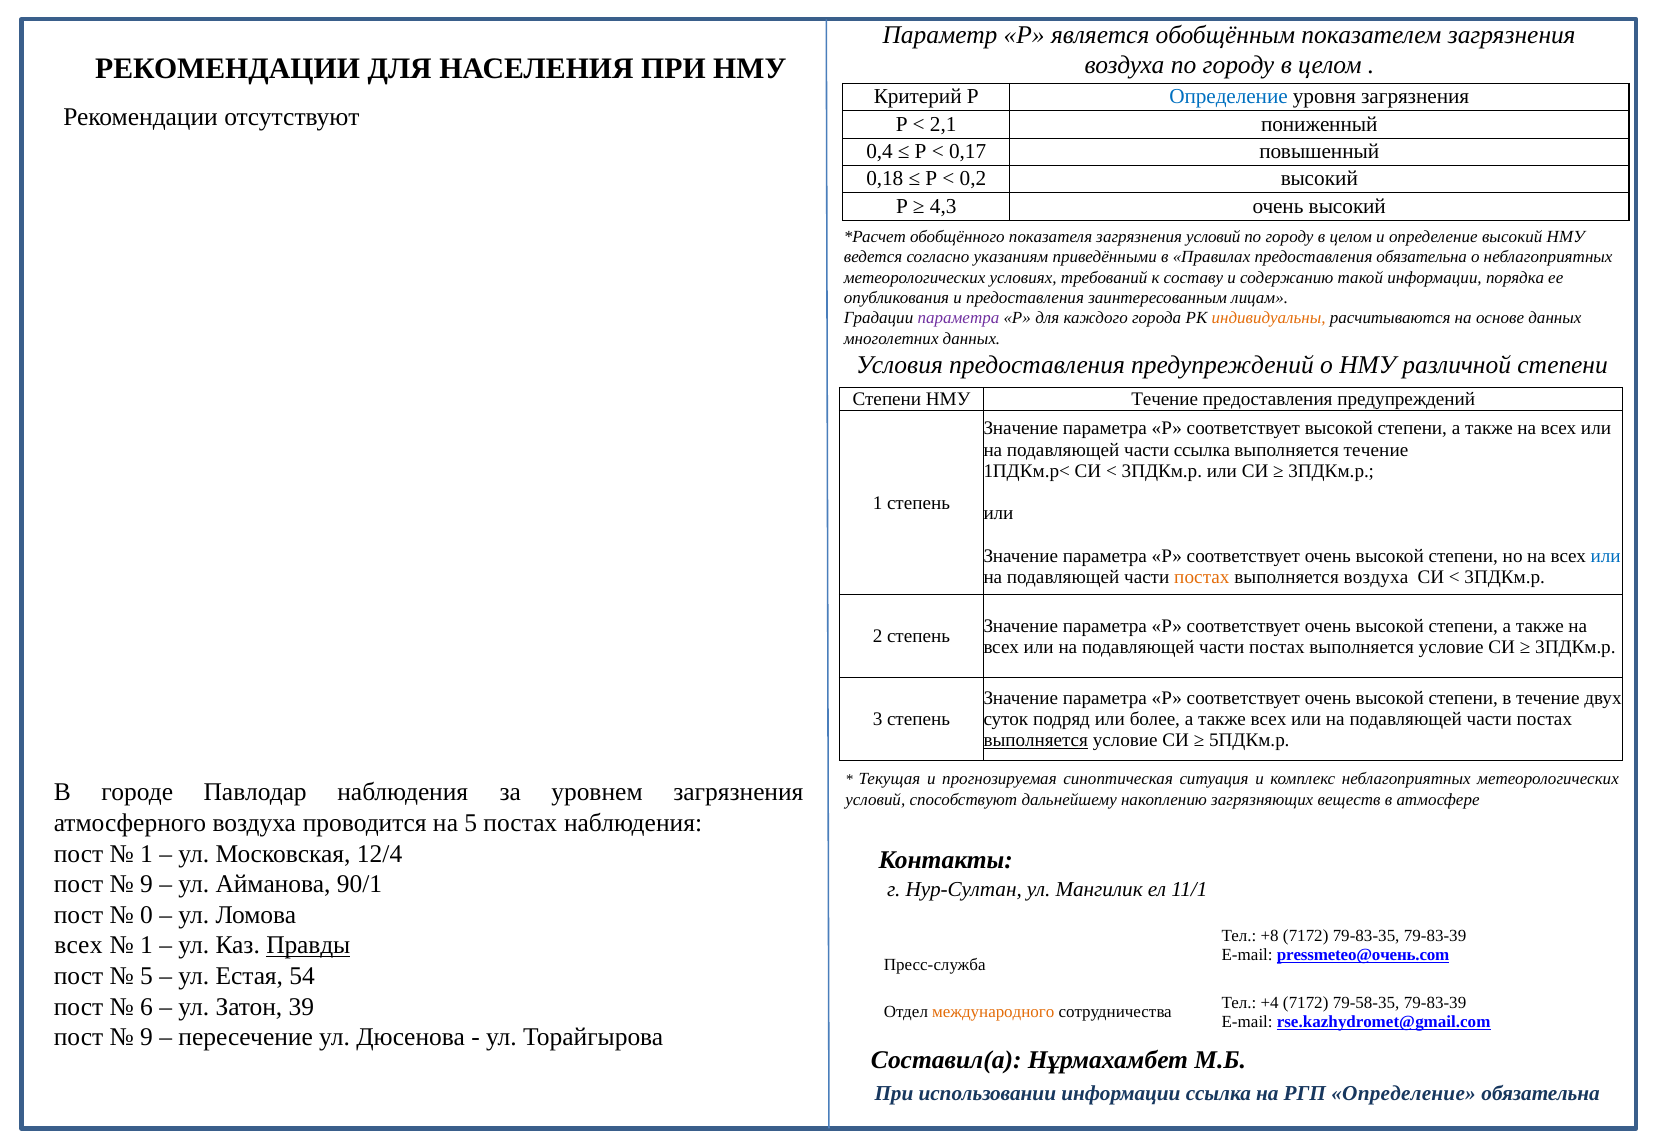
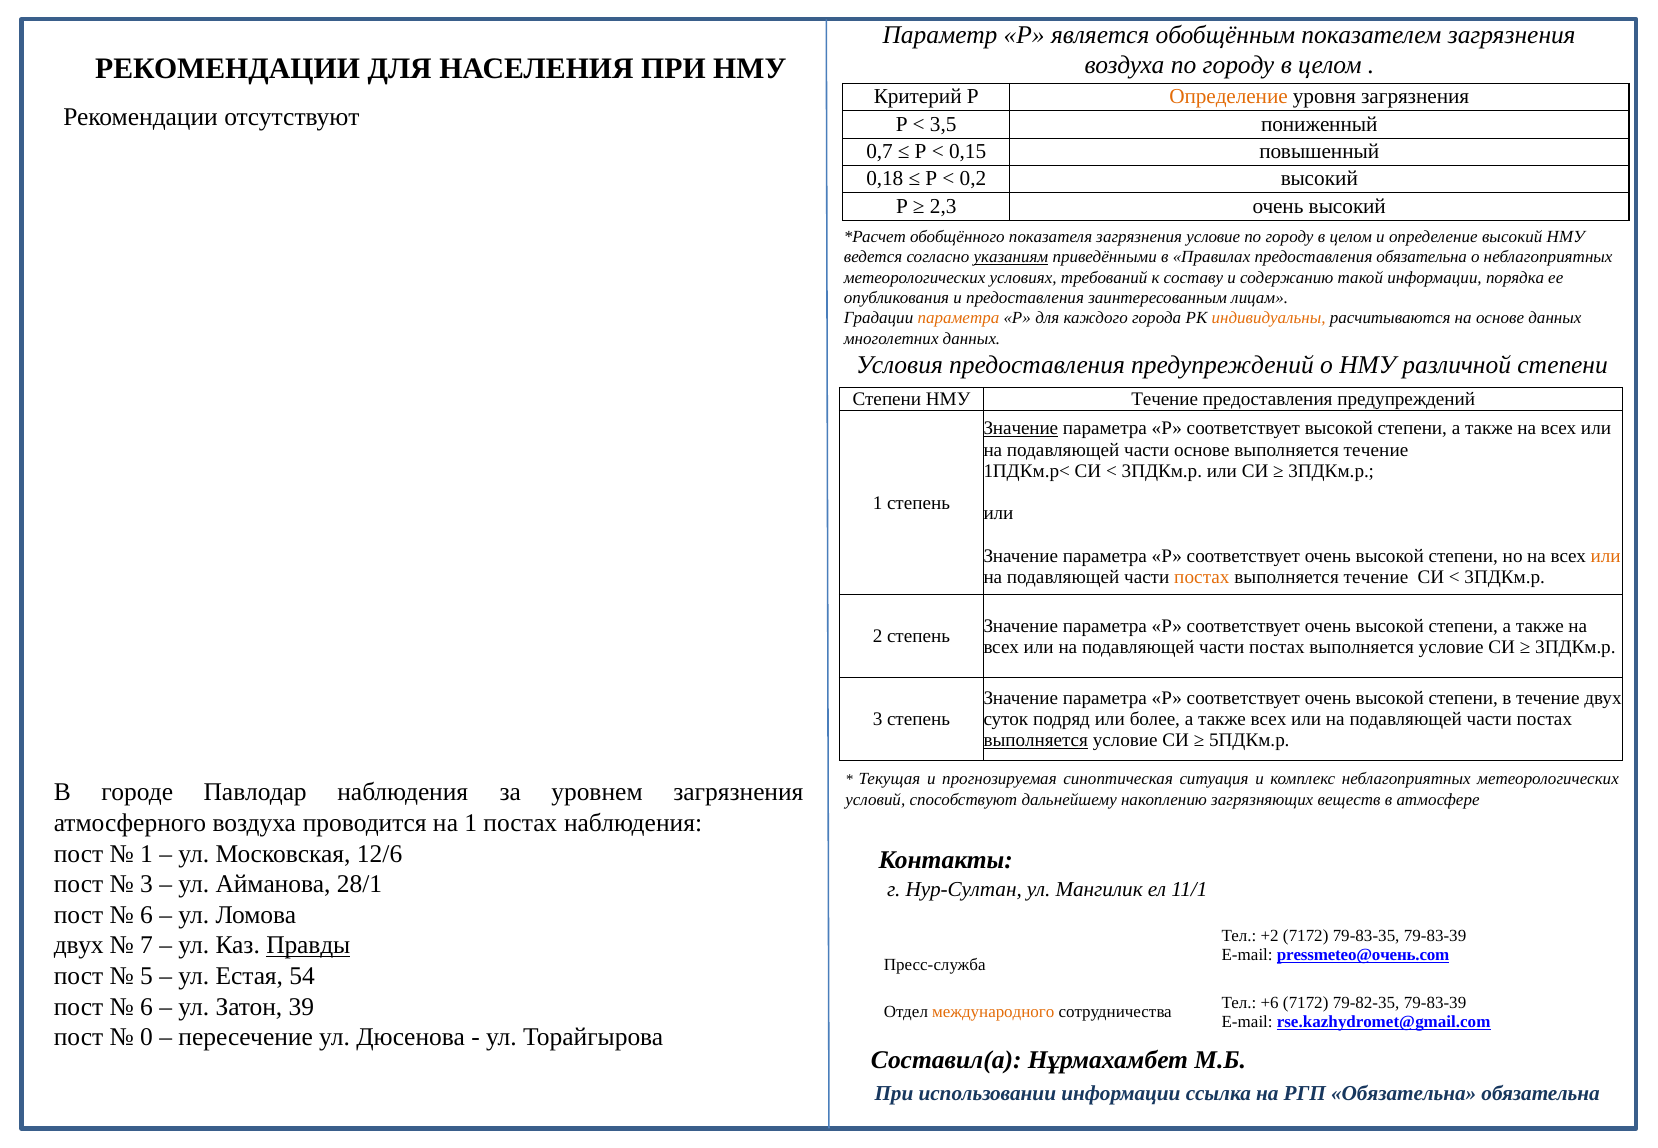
Определение at (1229, 97) colour: blue -> orange
2,1: 2,1 -> 3,5
0,4: 0,4 -> 0,7
0,17: 0,17 -> 0,15
4,3: 4,3 -> 2,3
загрязнения условий: условий -> условие
указаниям underline: none -> present
параметра at (958, 318) colour: purple -> orange
Значение at (1021, 428) underline: none -> present
части ссылка: ссылка -> основе
или at (1606, 556) colour: blue -> orange
воздуха at (1376, 577): воздуха -> течение
на 5: 5 -> 1
12/4: 12/4 -> 12/6
9 at (147, 884): 9 -> 3
90/1: 90/1 -> 28/1
0 at (147, 915): 0 -> 6
+8: +8 -> +2
всех at (78, 945): всех -> двух
1 at (147, 945): 1 -> 7
+4: +4 -> +6
79-58-35: 79-58-35 -> 79-82-35
9 at (147, 1037): 9 -> 0
РГП Определение: Определение -> Обязательна
